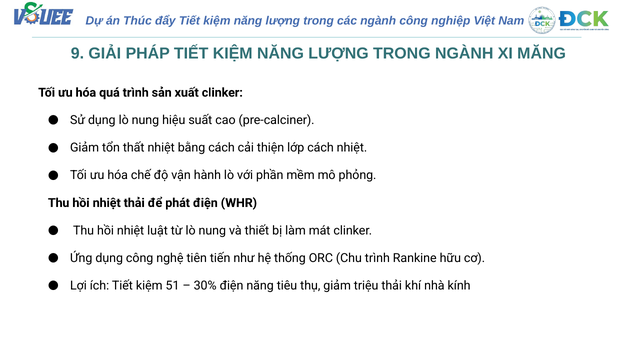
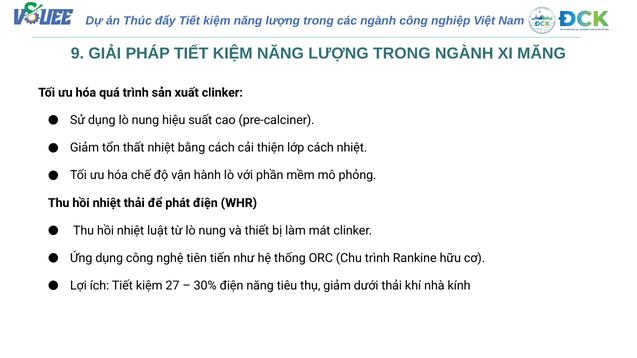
51: 51 -> 27
triệu: triệu -> dưới
